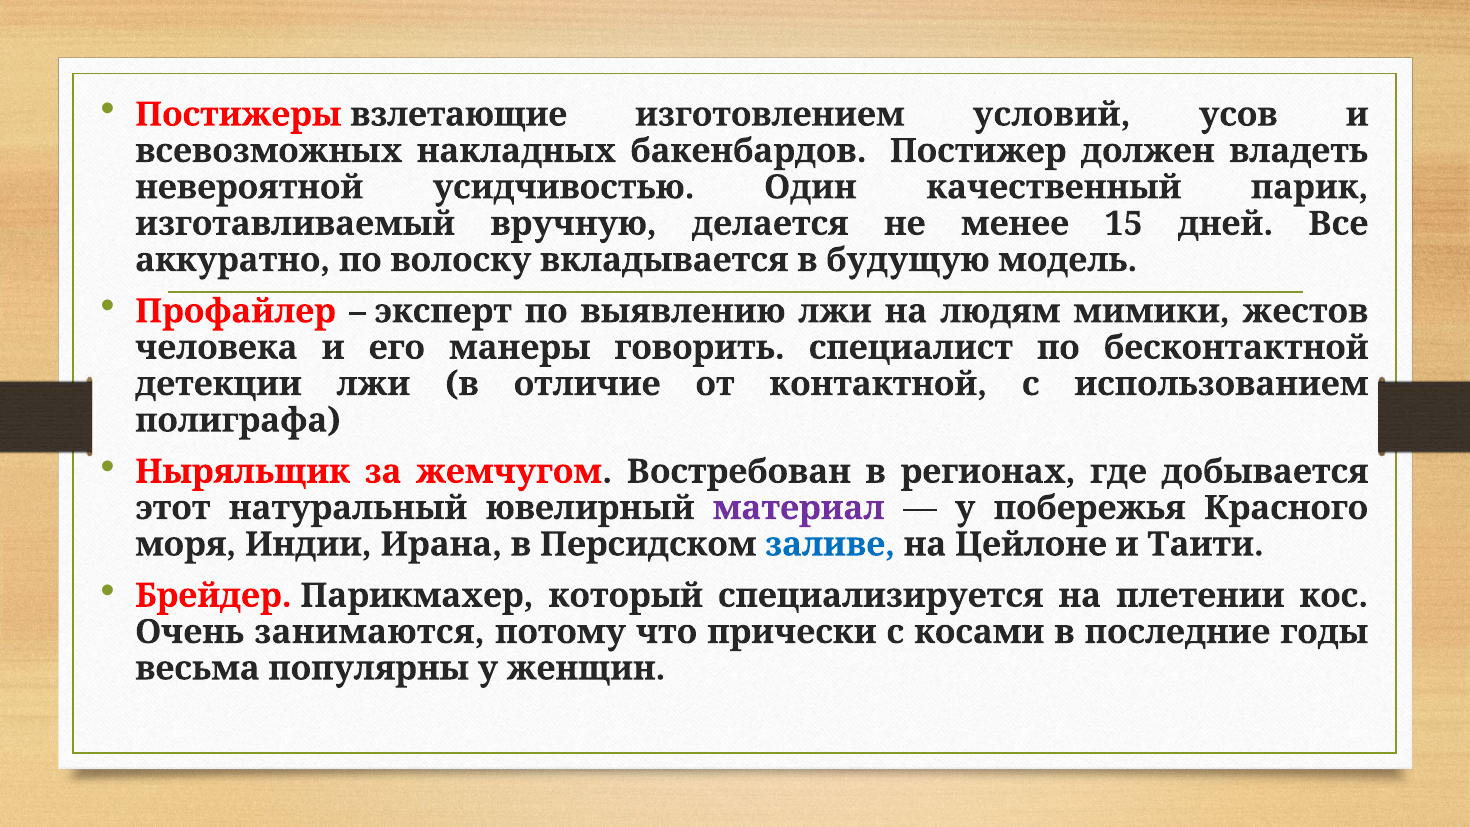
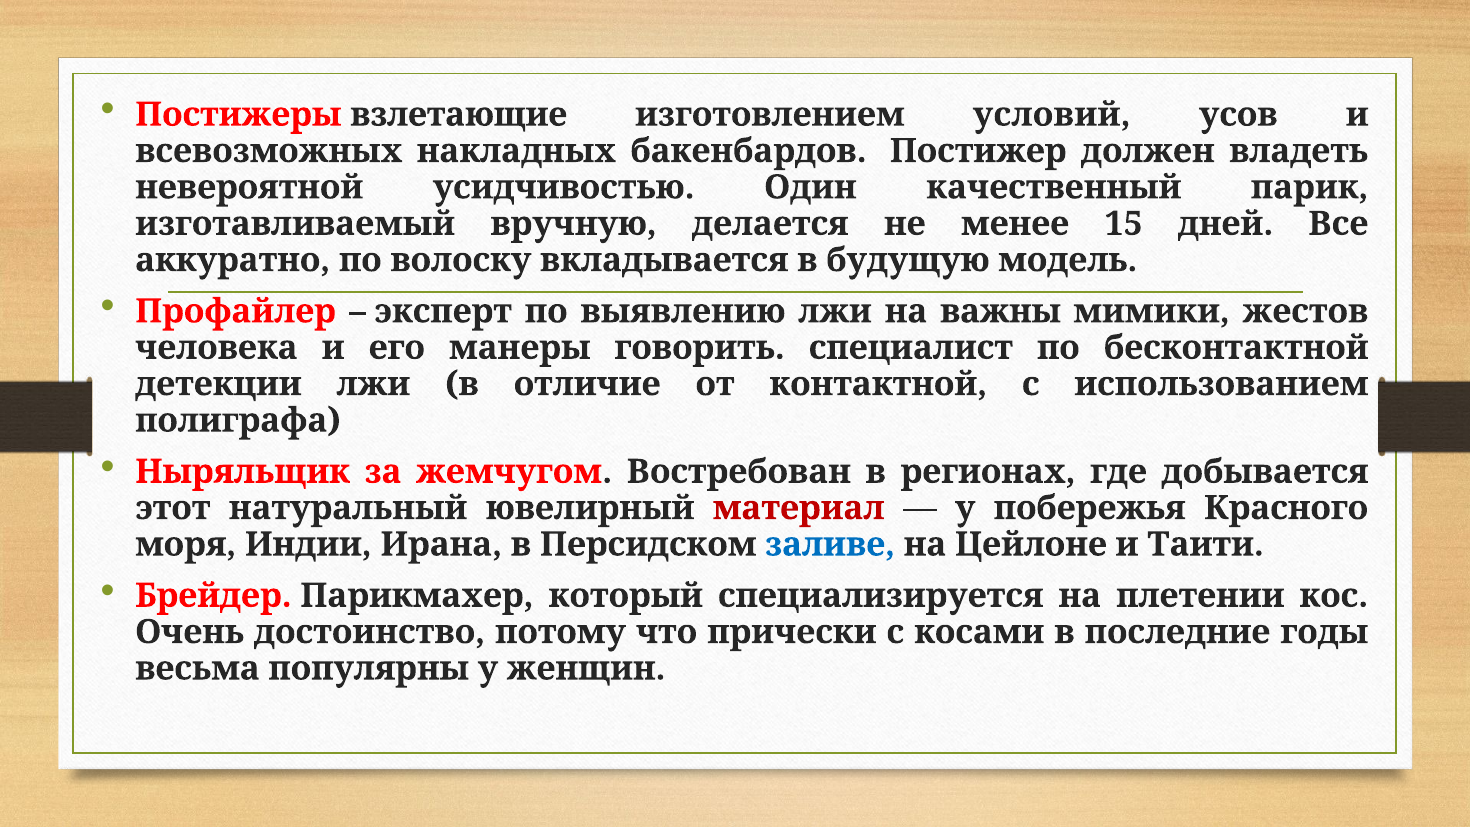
людям: людям -> важны
материал colour: purple -> red
занимаются: занимаются -> достоинство
